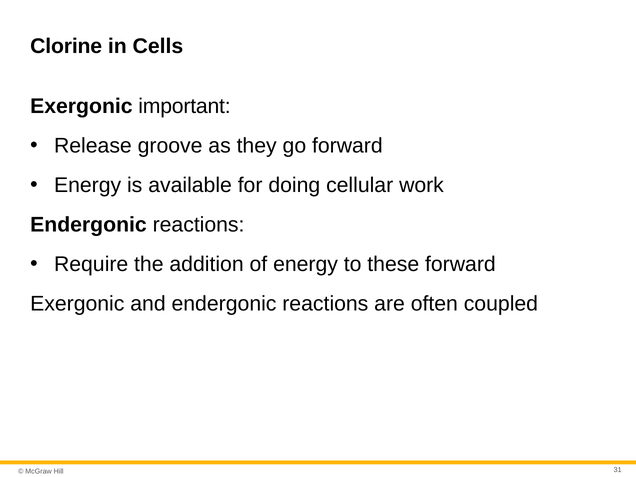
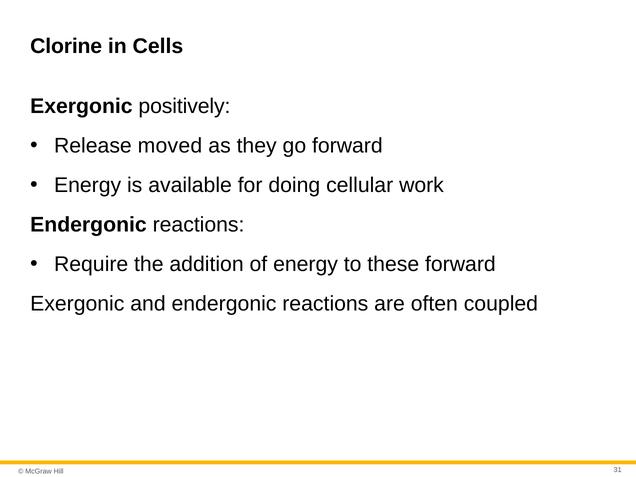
important: important -> positively
groove: groove -> moved
